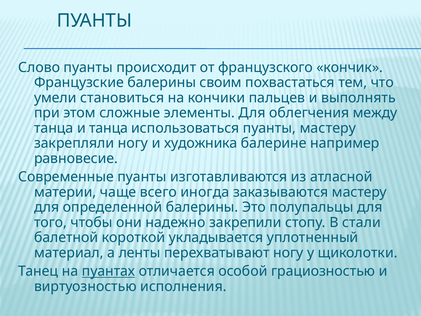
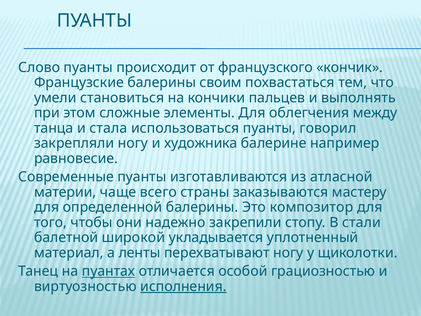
и танца: танца -> стала
пуанты мастеру: мастеру -> говорил
иногда: иногда -> страны
полупальцы: полупальцы -> композитор
короткой: короткой -> широкой
исполнения underline: none -> present
